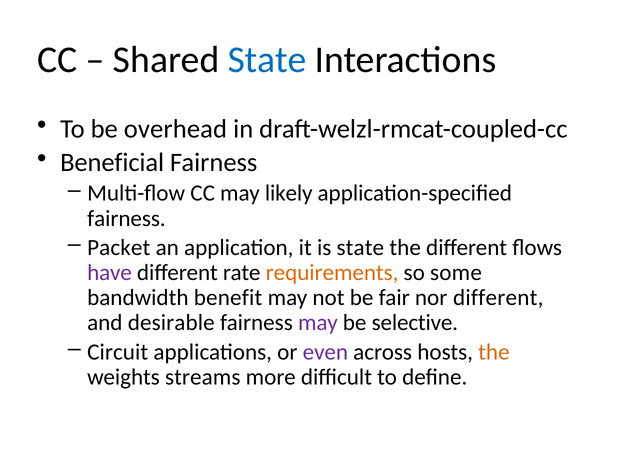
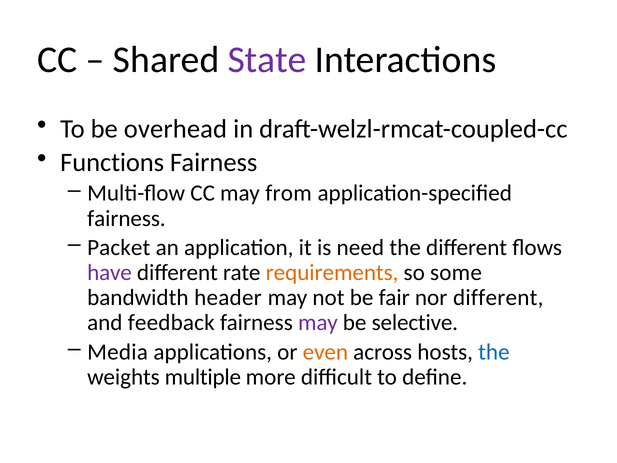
State at (267, 60) colour: blue -> purple
Beneficial: Beneficial -> Functions
likely: likely -> from
is state: state -> need
benefit: benefit -> header
desirable: desirable -> feedback
Circuit: Circuit -> Media
even colour: purple -> orange
the at (494, 352) colour: orange -> blue
streams: streams -> multiple
